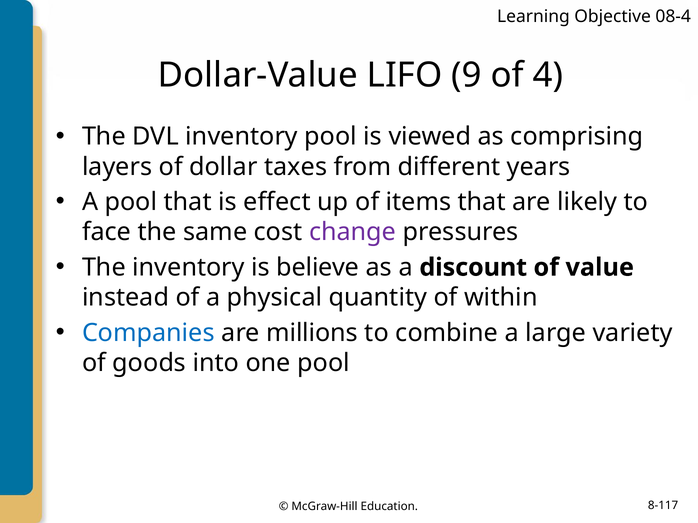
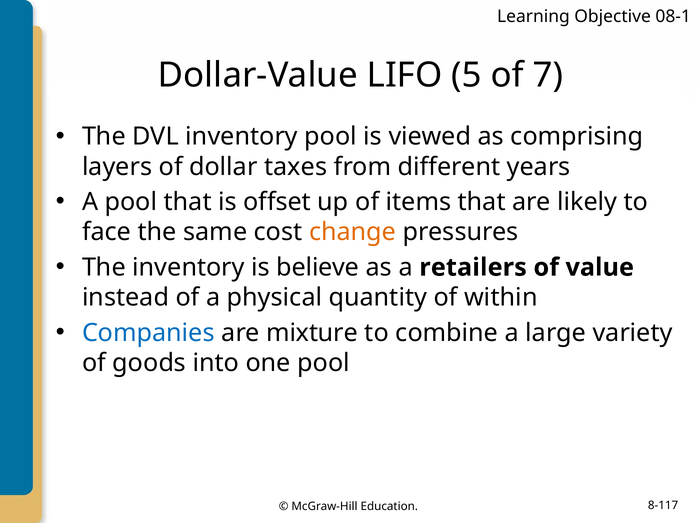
08-4: 08-4 -> 08-1
9: 9 -> 5
4: 4 -> 7
effect: effect -> offset
change colour: purple -> orange
discount: discount -> retailers
millions: millions -> mixture
